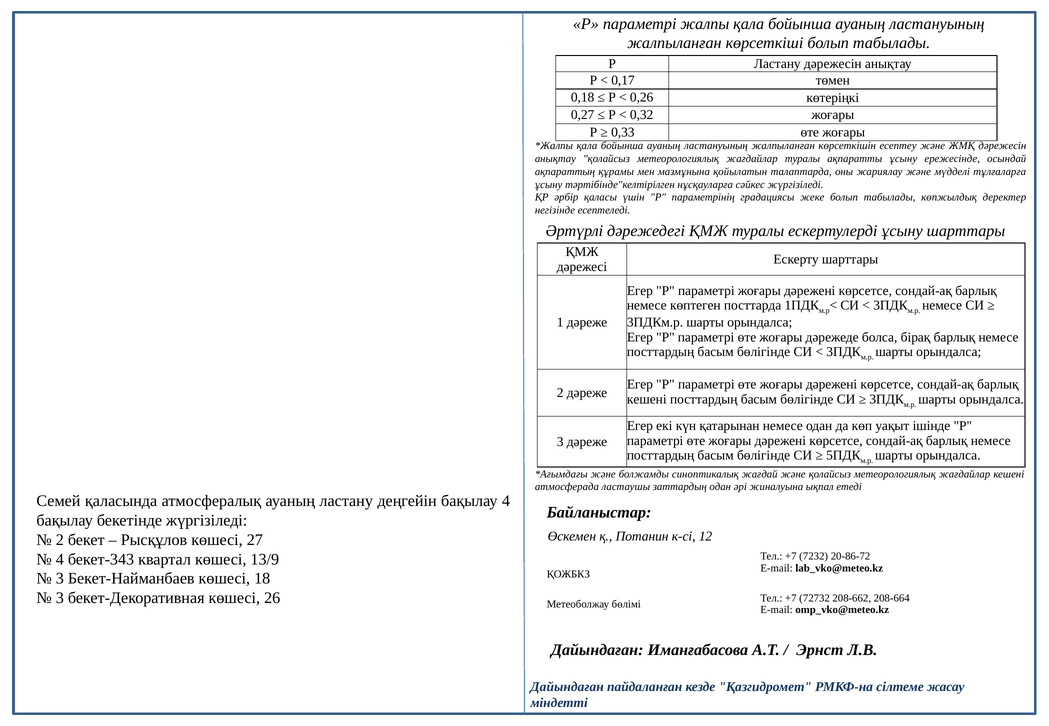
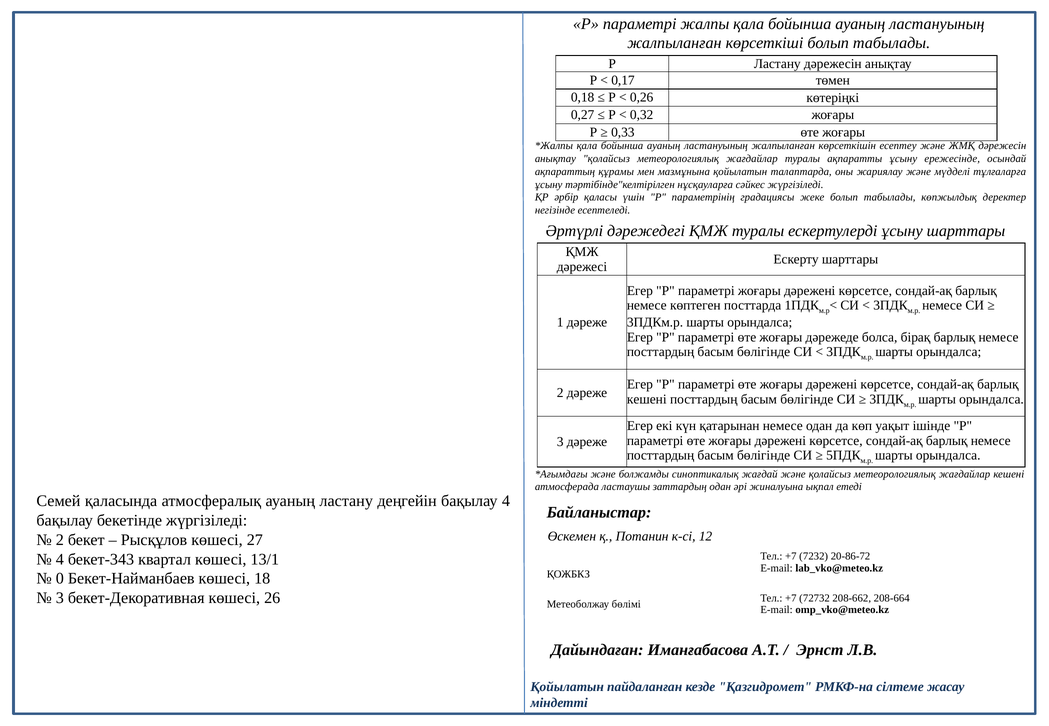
13/9: 13/9 -> 13/1
3 at (60, 579): 3 -> 0
Дайындаған at (567, 687): Дайындаған -> Қойылатын
